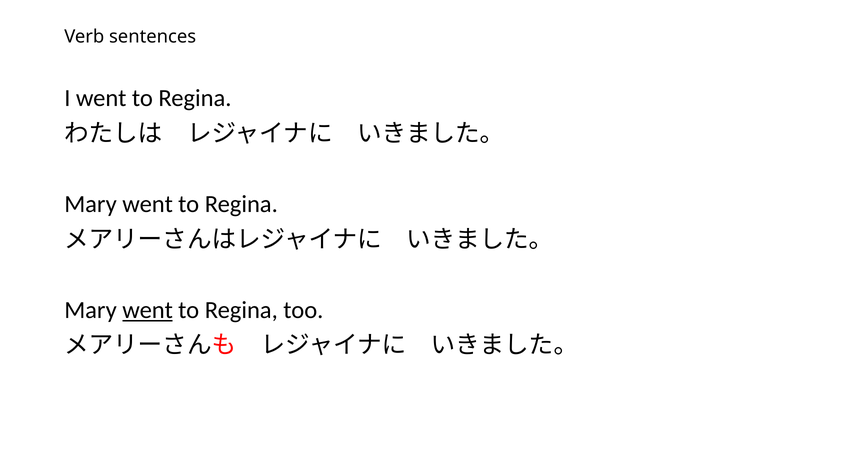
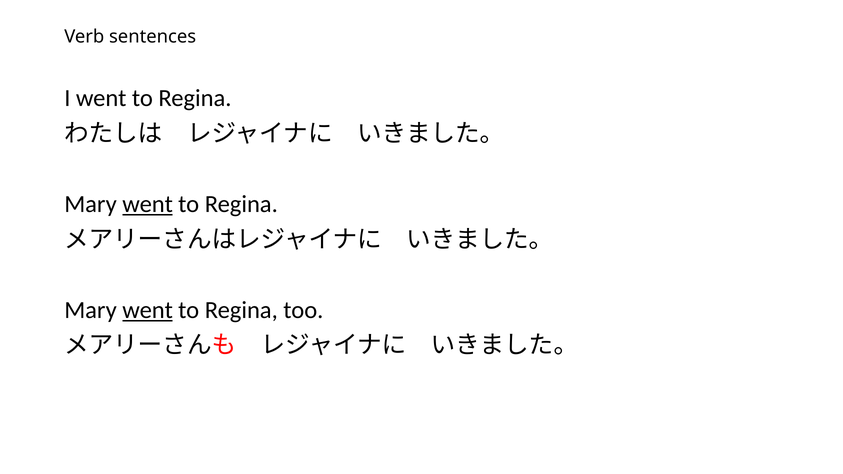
went at (148, 204) underline: none -> present
